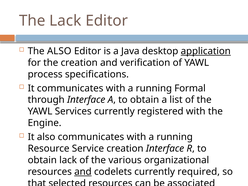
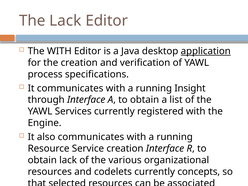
The ALSO: ALSO -> WITH
Formal: Formal -> Insight
and at (83, 172) underline: present -> none
required: required -> concepts
